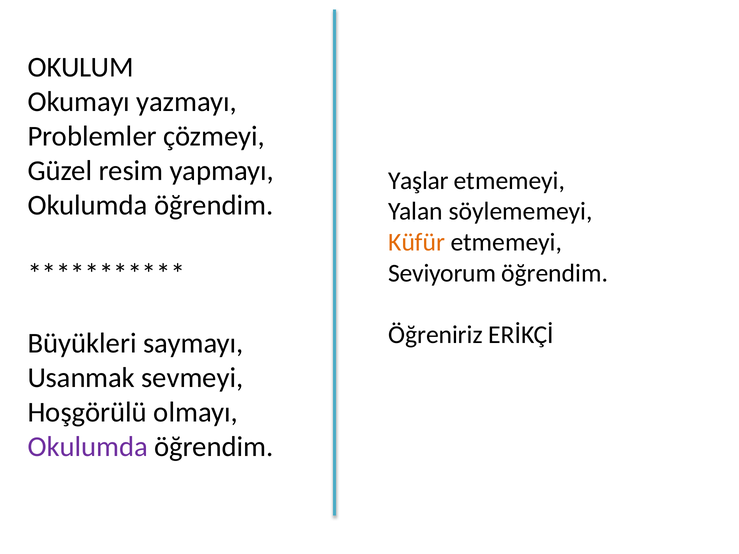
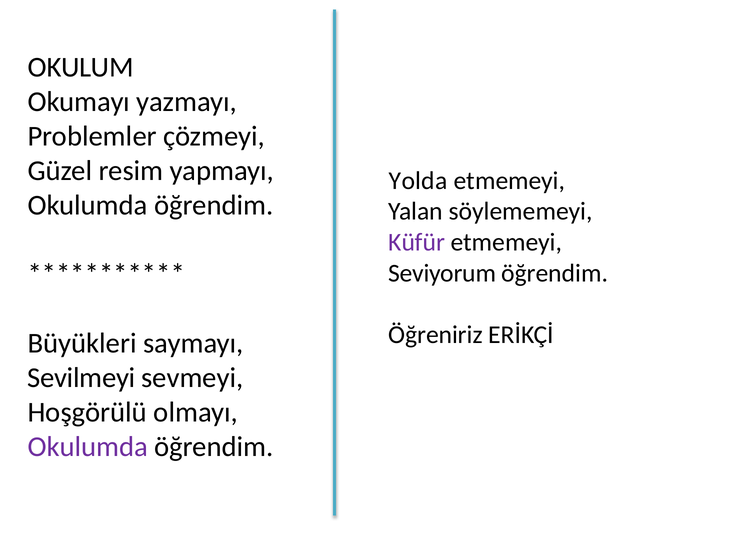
Yaşlar: Yaşlar -> Yolda
Küfür colour: orange -> purple
Usanmak: Usanmak -> Sevilmeyi
